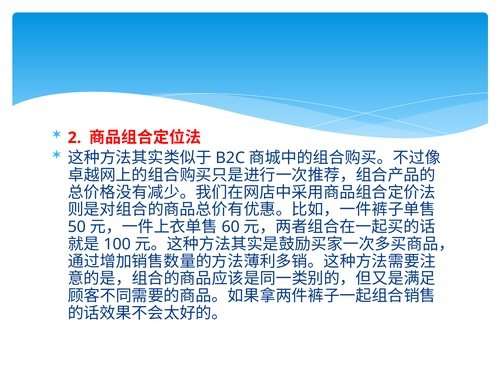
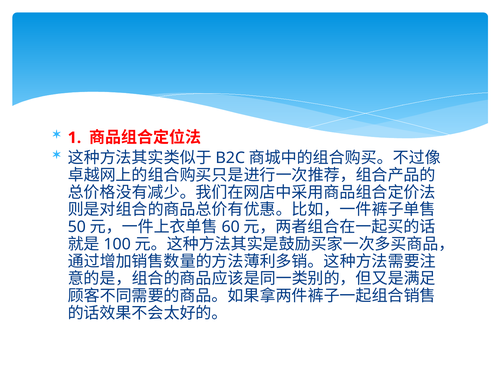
2: 2 -> 1
